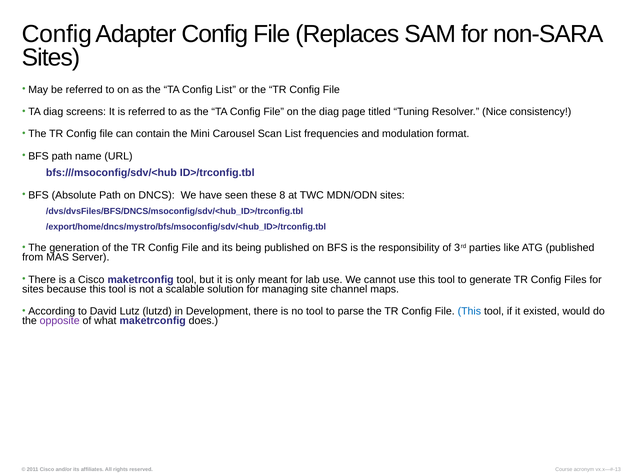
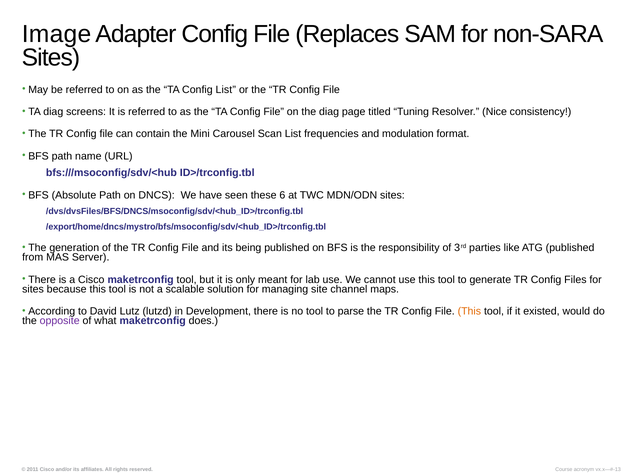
Config at (57, 34): Config -> Image
8: 8 -> 6
This at (469, 312) colour: blue -> orange
